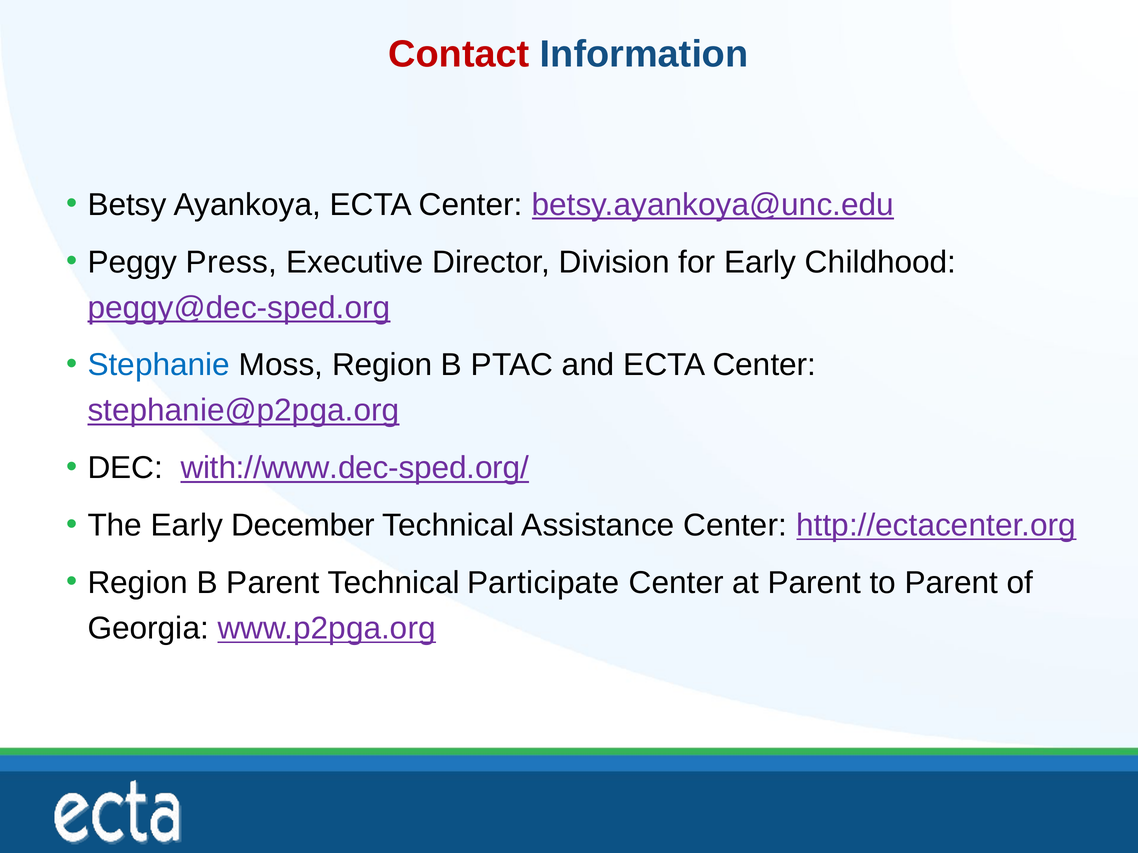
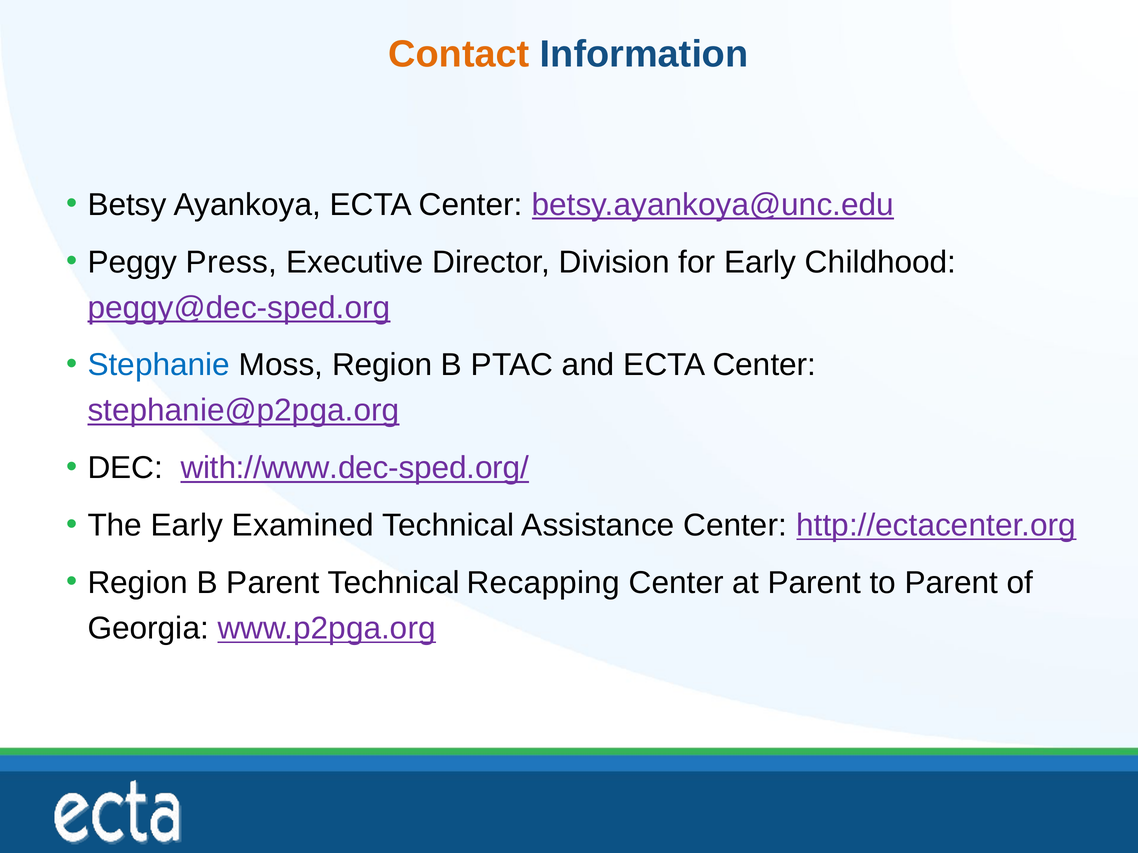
Contact colour: red -> orange
December: December -> Examined
Participate: Participate -> Recapping
